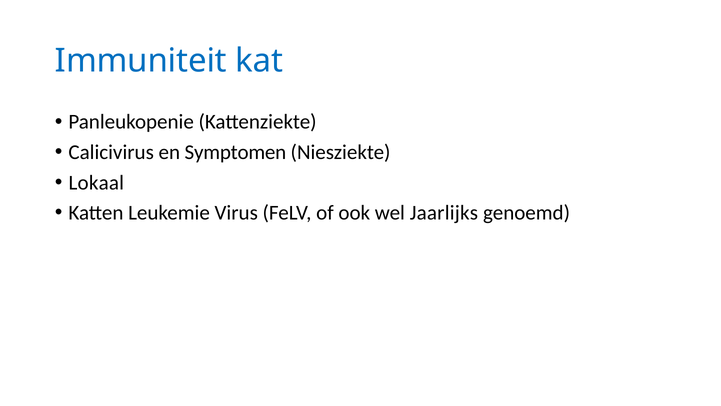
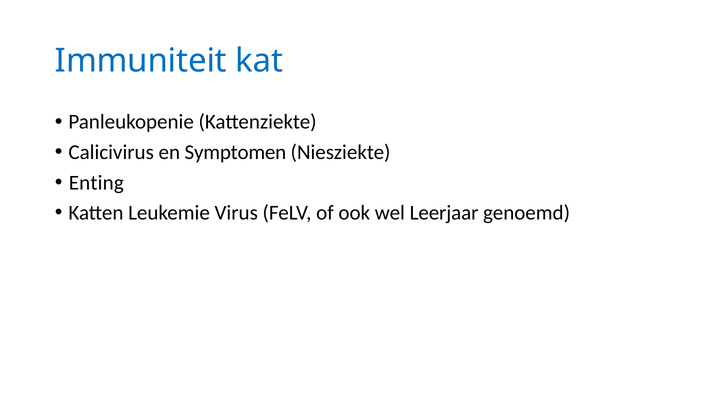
Lokaal: Lokaal -> Enting
Jaarlijks: Jaarlijks -> Leerjaar
